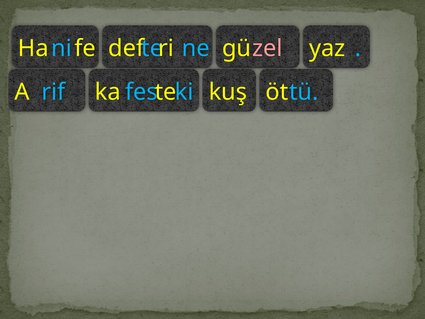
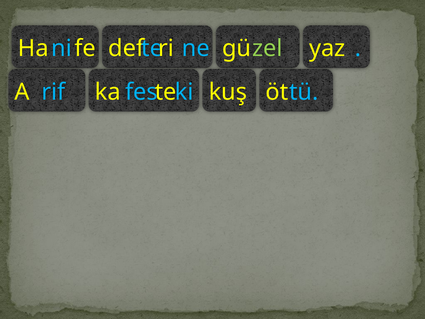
zel colour: pink -> light green
